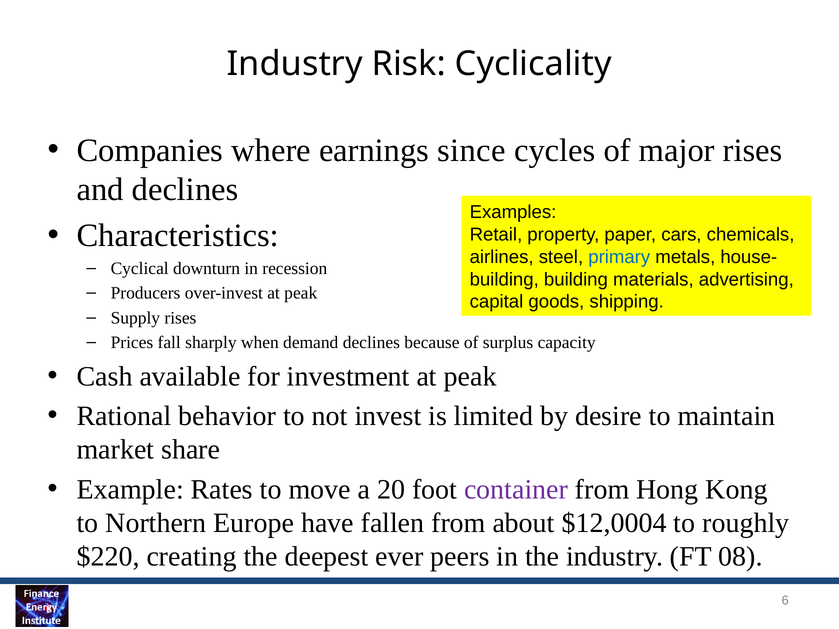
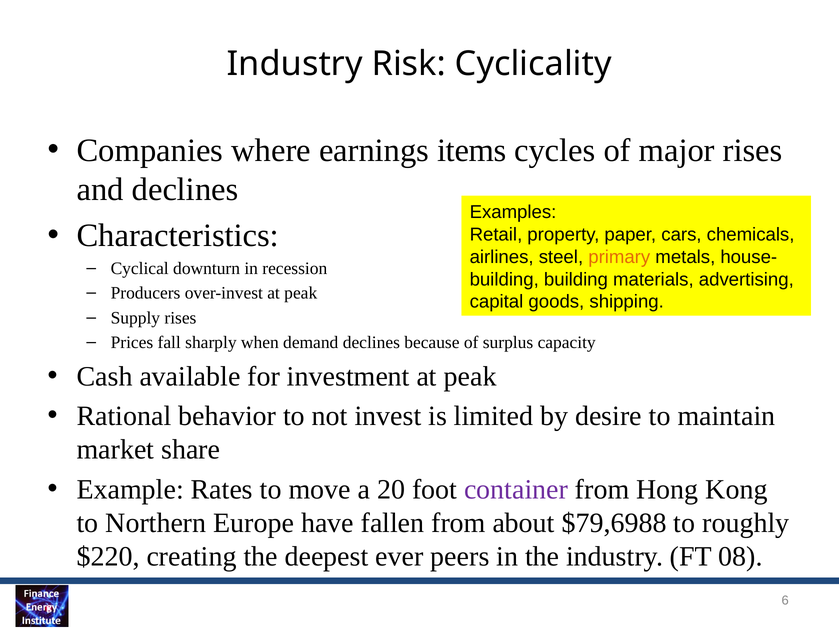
since: since -> items
primary colour: blue -> orange
$12,0004: $12,0004 -> $79,6988
